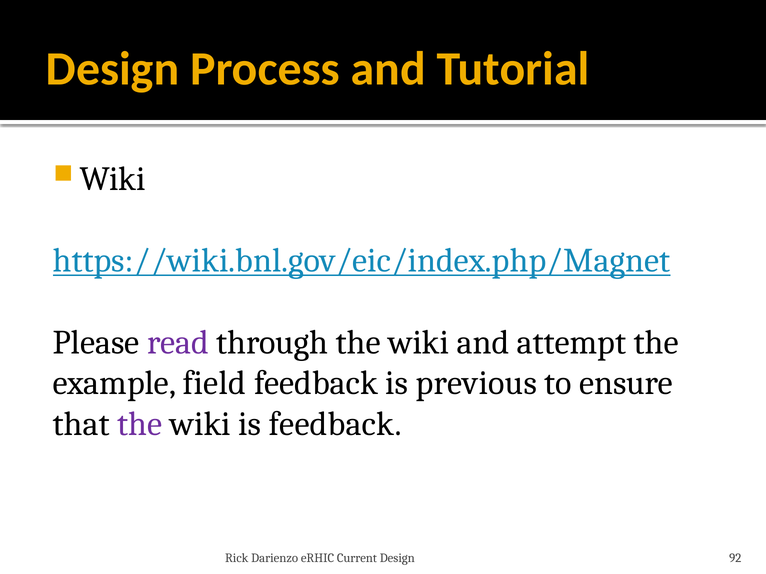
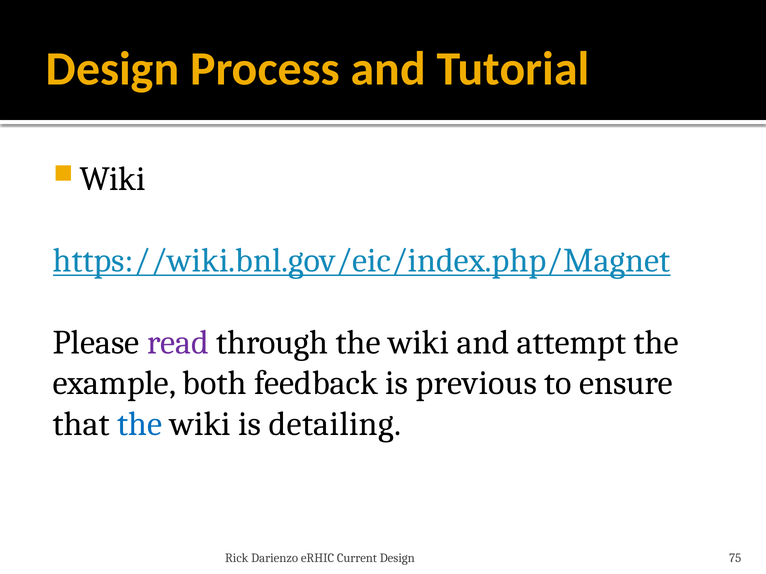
field: field -> both
the at (140, 424) colour: purple -> blue
is feedback: feedback -> detailing
92: 92 -> 75
